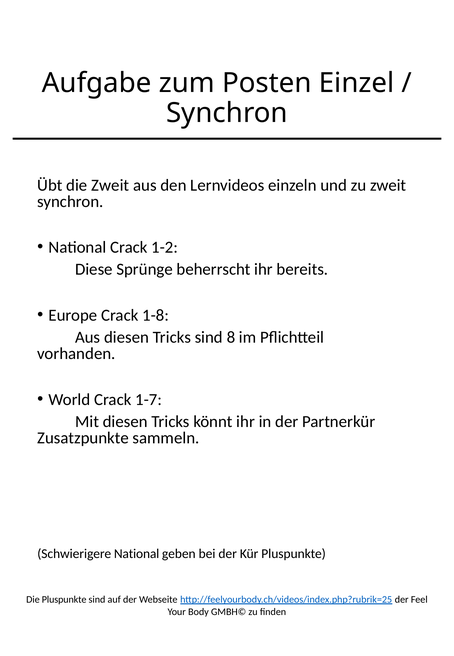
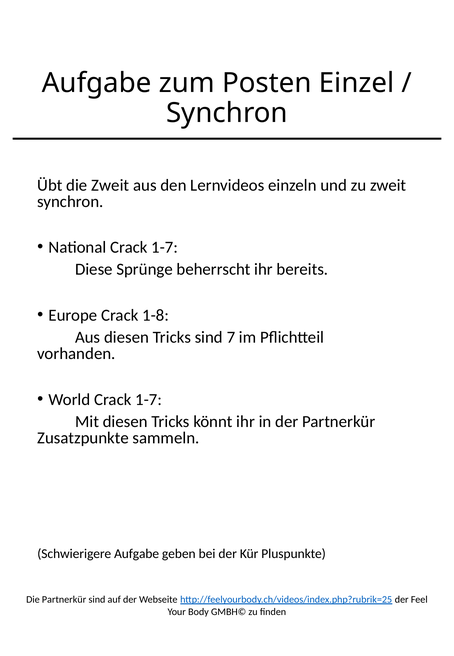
National Crack 1-2: 1-2 -> 1-7
8: 8 -> 7
Schwierigere National: National -> Aufgabe
Die Pluspunkte: Pluspunkte -> Partnerkür
